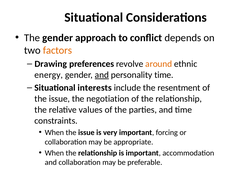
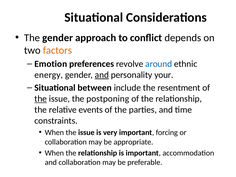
Drawing: Drawing -> Emotion
around colour: orange -> blue
personality time: time -> your
interests: interests -> between
the at (41, 99) underline: none -> present
negotiation: negotiation -> postponing
values: values -> events
